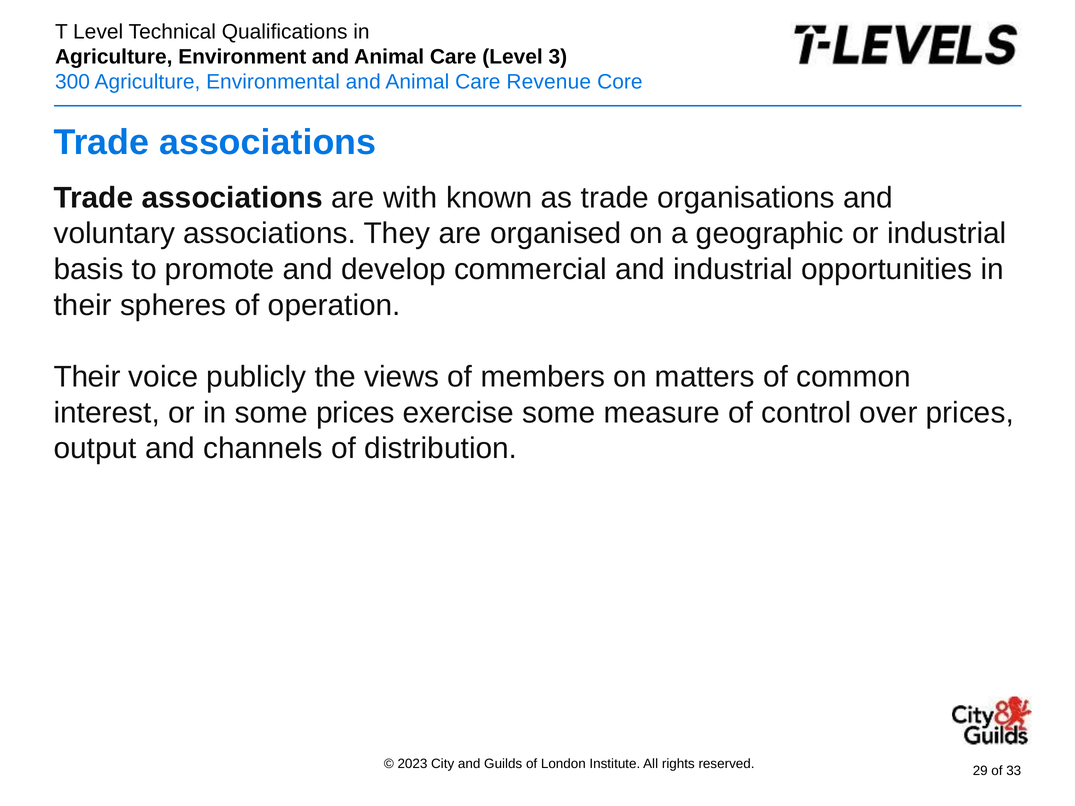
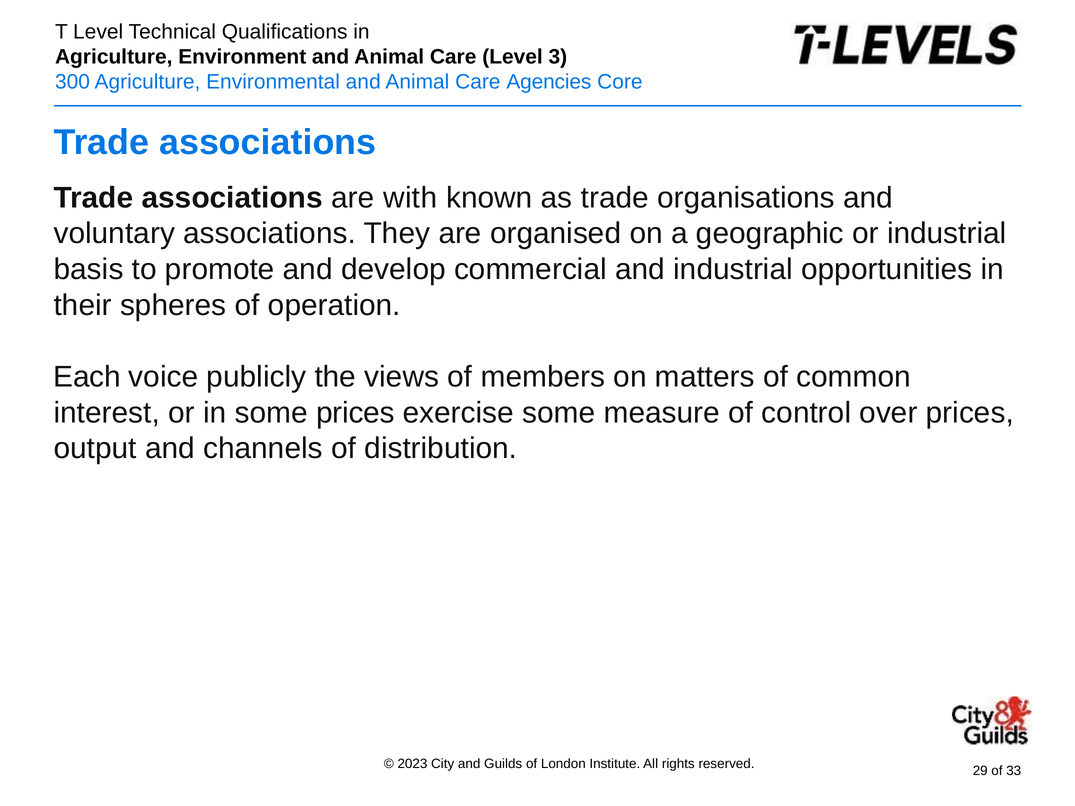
Revenue: Revenue -> Agencies
Their at (87, 377): Their -> Each
